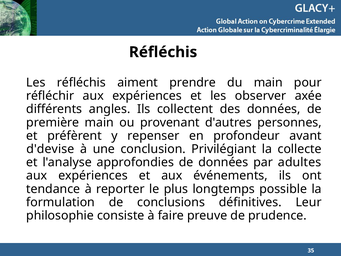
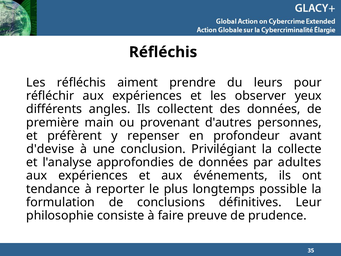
du main: main -> leurs
axée: axée -> yeux
